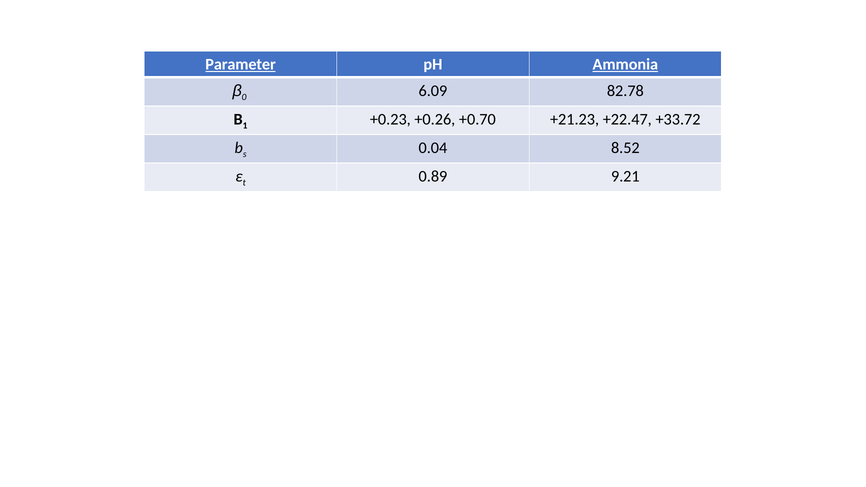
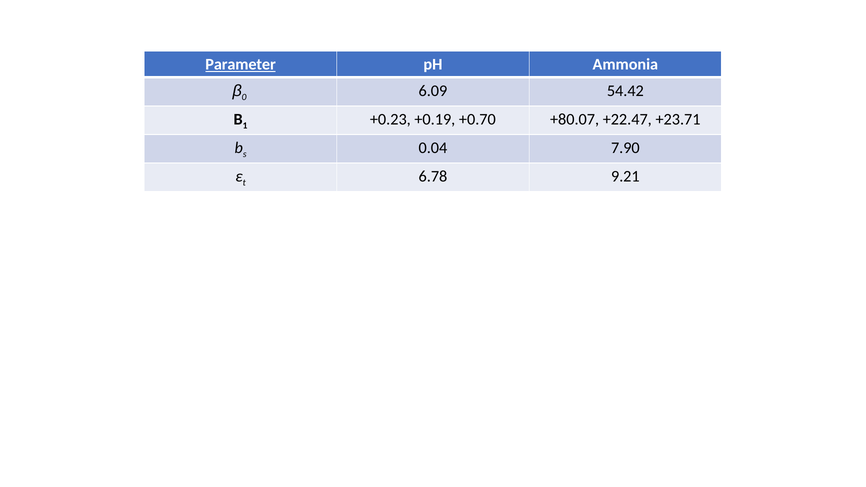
Ammonia underline: present -> none
82.78: 82.78 -> 54.42
+0.26: +0.26 -> +0.19
+21.23: +21.23 -> +80.07
+33.72: +33.72 -> +23.71
8.52: 8.52 -> 7.90
0.89: 0.89 -> 6.78
